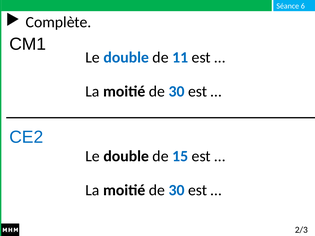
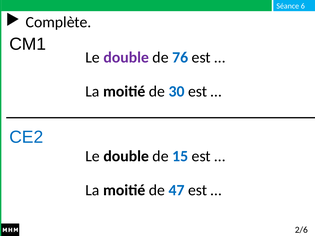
double at (126, 58) colour: blue -> purple
11: 11 -> 76
30 at (177, 190): 30 -> 47
2/3: 2/3 -> 2/6
